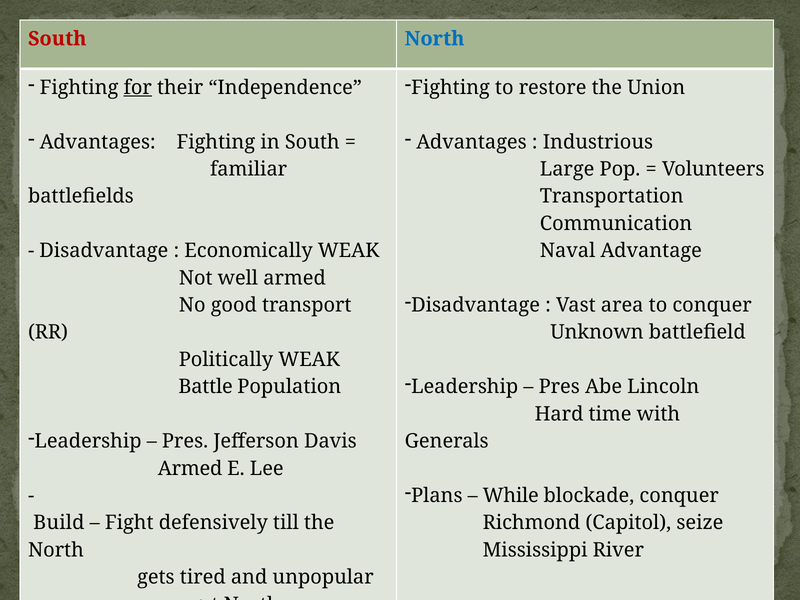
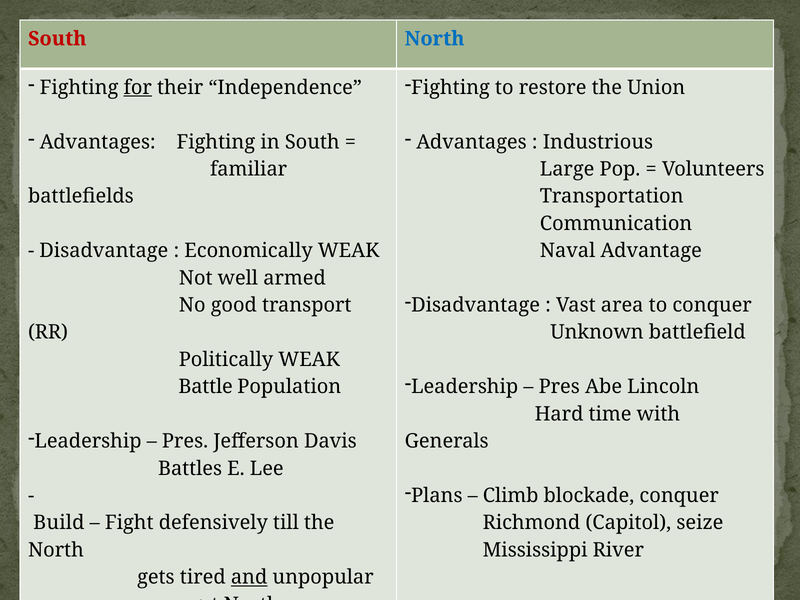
Armed at (190, 468): Armed -> Battles
While: While -> Climb
and underline: none -> present
